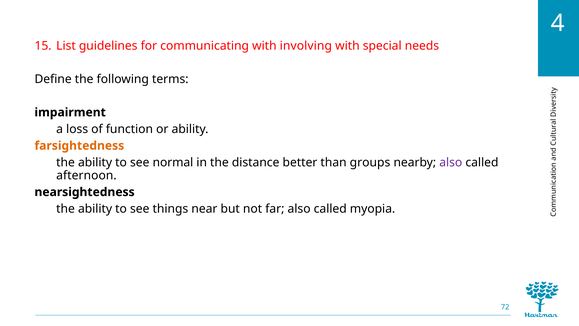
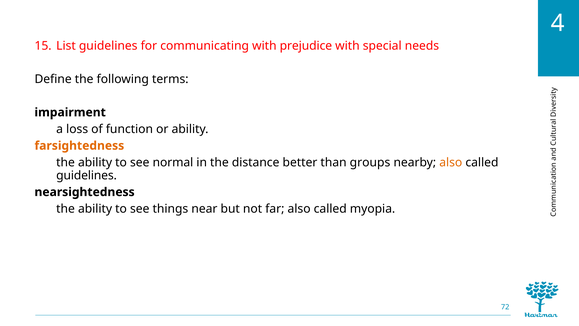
involving: involving -> prejudice
also at (451, 162) colour: purple -> orange
afternoon at (86, 175): afternoon -> guidelines
